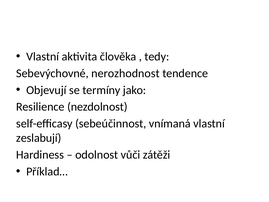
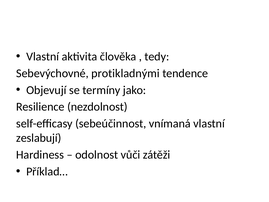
nerozhodnost: nerozhodnost -> protikladnými
